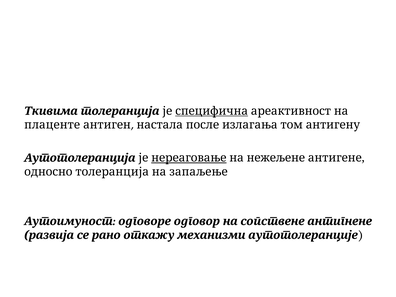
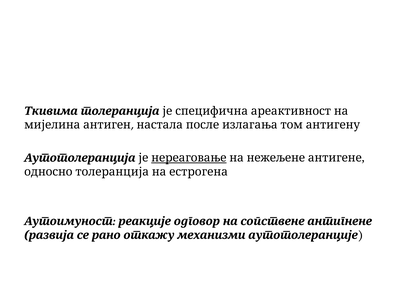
специфична underline: present -> none
плаценте: плаценте -> мијелина
запаљење: запаљење -> естрогена
одговоре: одговоре -> реакције
